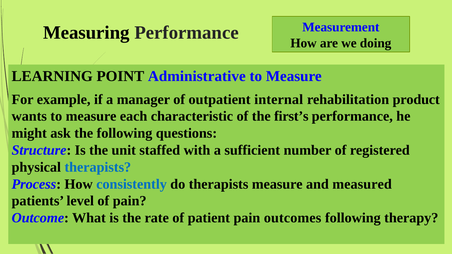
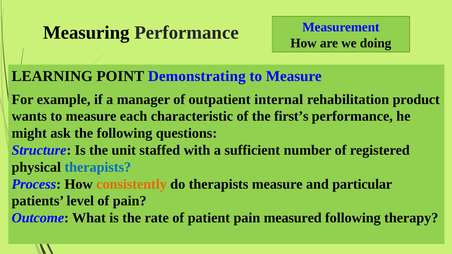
Administrative: Administrative -> Demonstrating
consistently colour: blue -> orange
measured: measured -> particular
outcomes: outcomes -> measured
